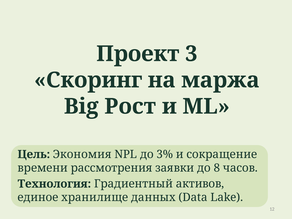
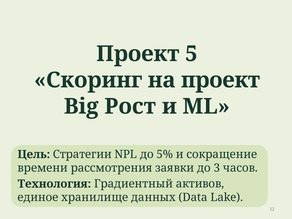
3: 3 -> 5
на маржа: маржа -> проект
Экономия: Экономия -> Стратегии
3%: 3% -> 5%
8: 8 -> 3
